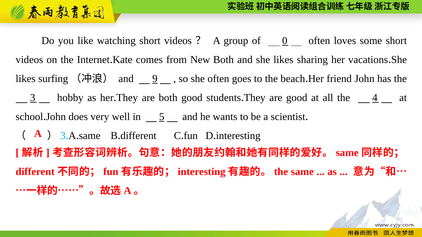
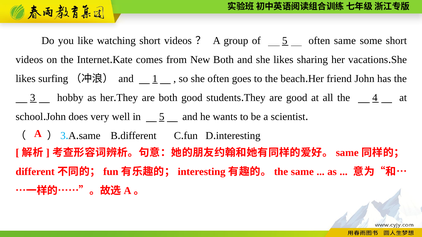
of 0: 0 -> 5
often loves: loves -> same
9: 9 -> 1
